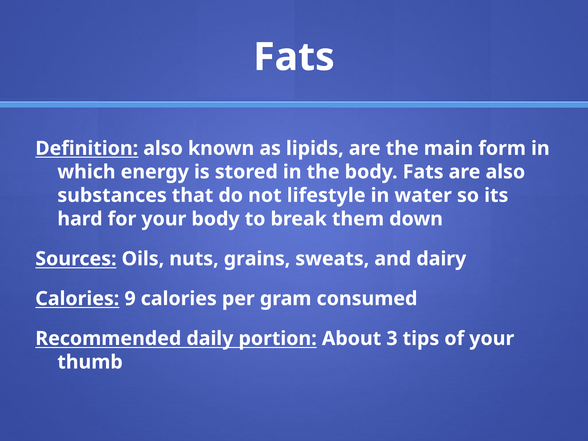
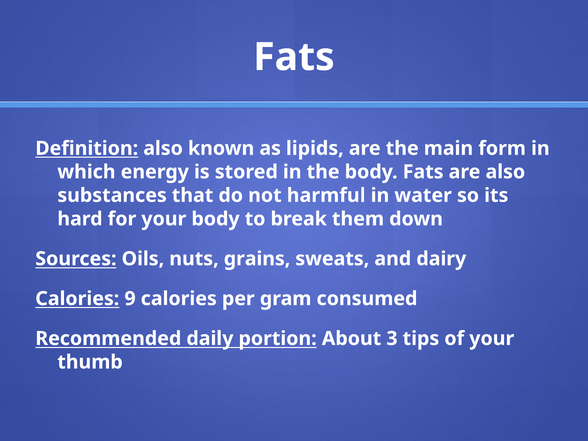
lifestyle: lifestyle -> harmful
